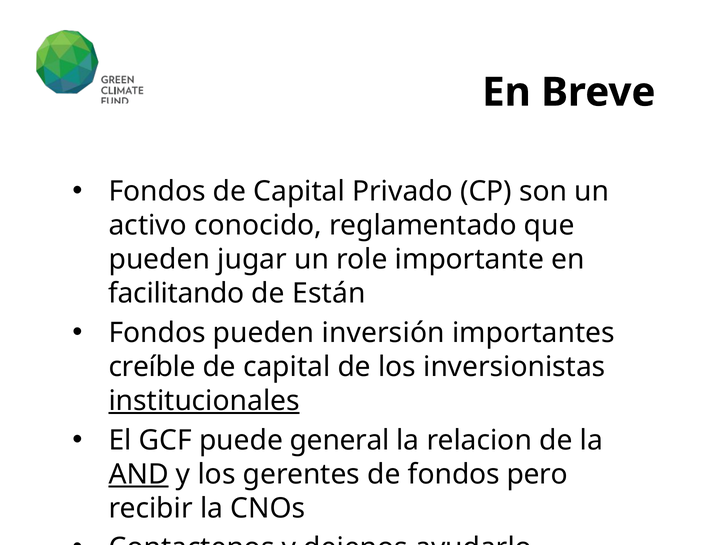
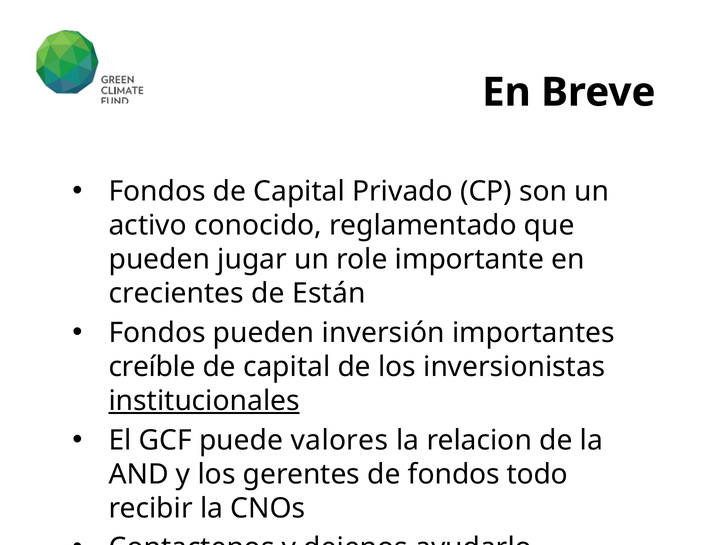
facilitando: facilitando -> crecientes
general: general -> valores
AND underline: present -> none
pero: pero -> todo
